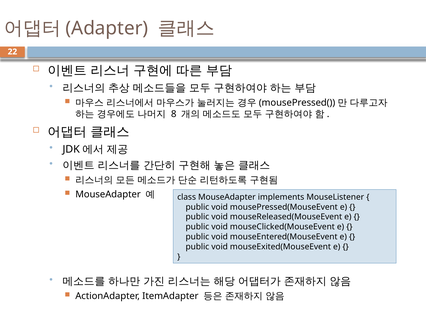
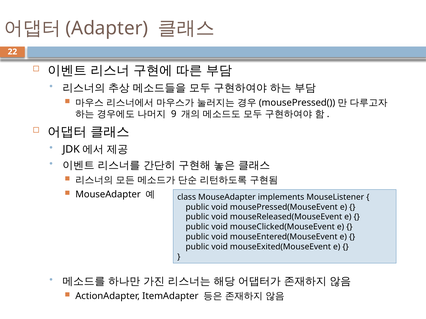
8: 8 -> 9
